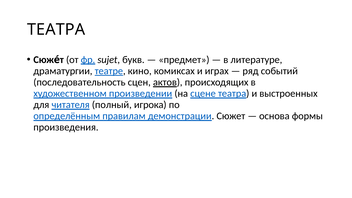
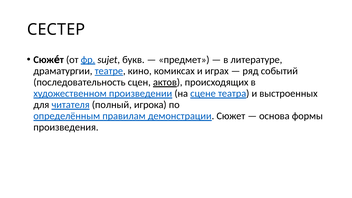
ТЕАТРА at (56, 30): ТЕАТРА -> СЕСТЕР
